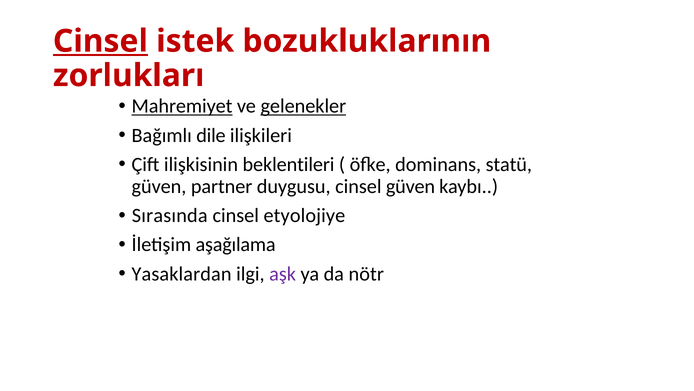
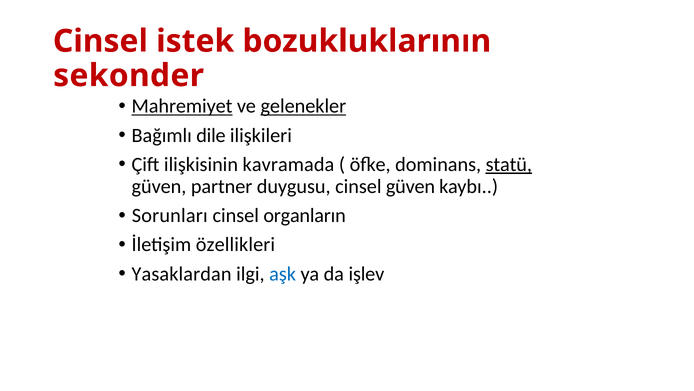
Cinsel at (100, 41) underline: present -> none
zorlukları: zorlukları -> sekonder
beklentileri: beklentileri -> kavramada
statü underline: none -> present
Sırasında: Sırasında -> Sorunları
etyolojiye: etyolojiye -> organların
aşağılama: aşağılama -> özellikleri
aşk colour: purple -> blue
nötr: nötr -> işlev
